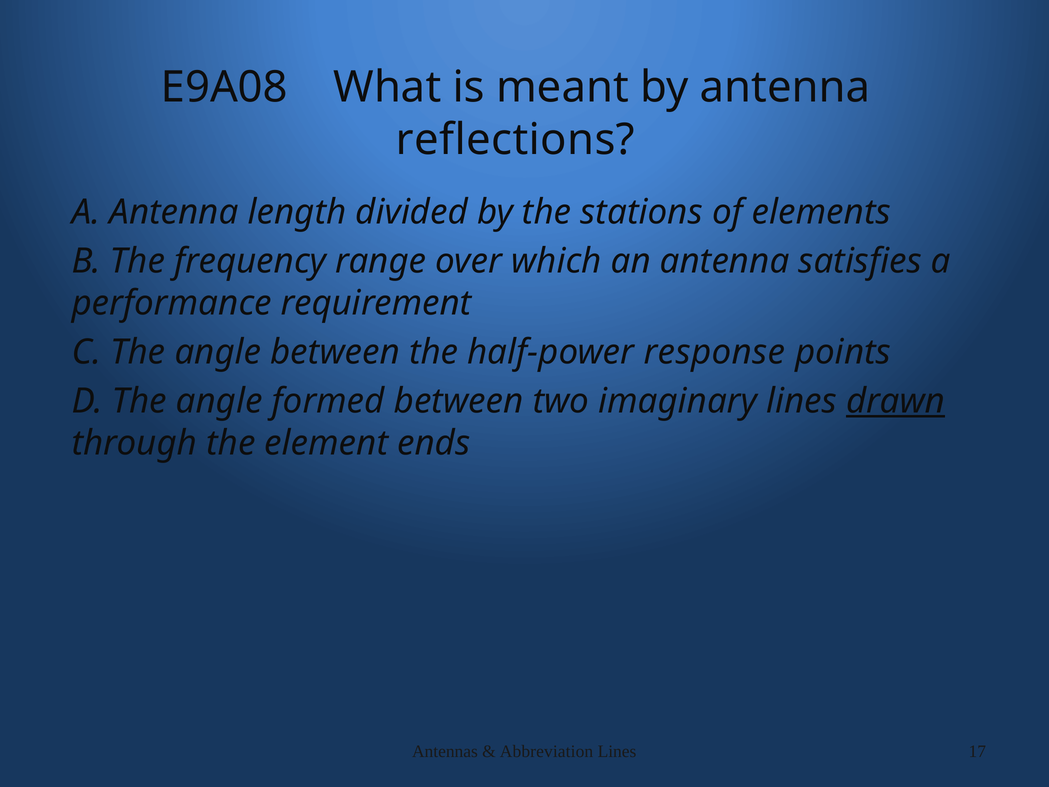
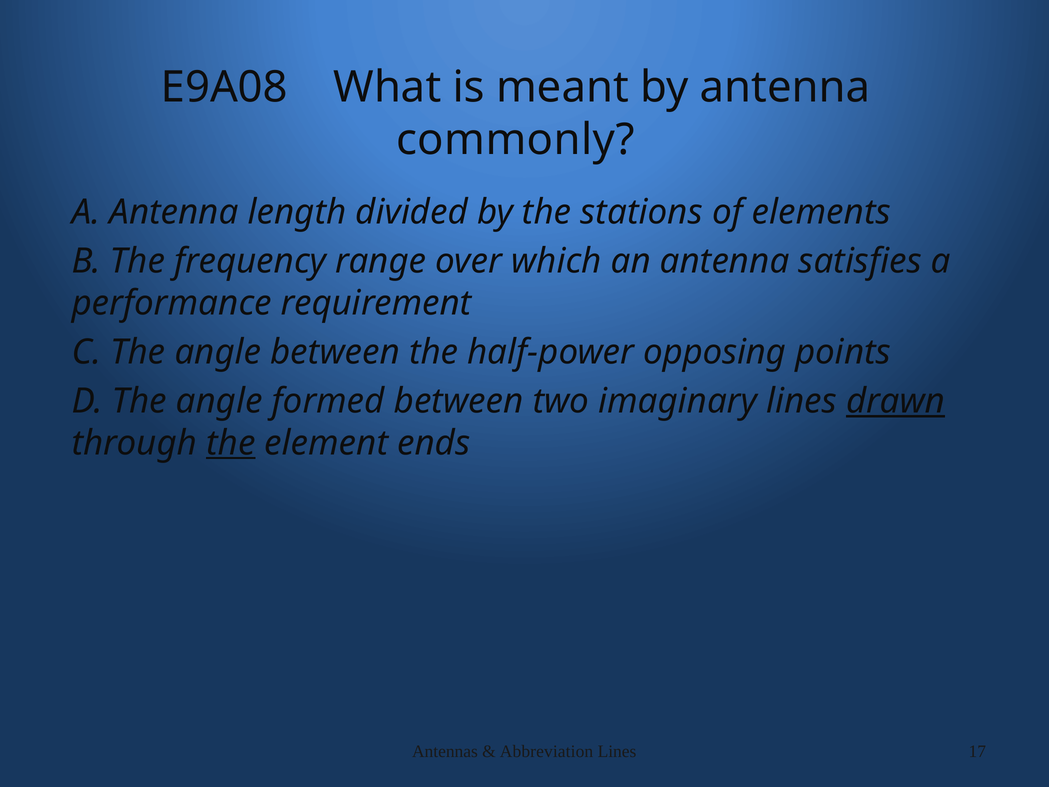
reflections: reflections -> commonly
response: response -> opposing
the at (231, 443) underline: none -> present
